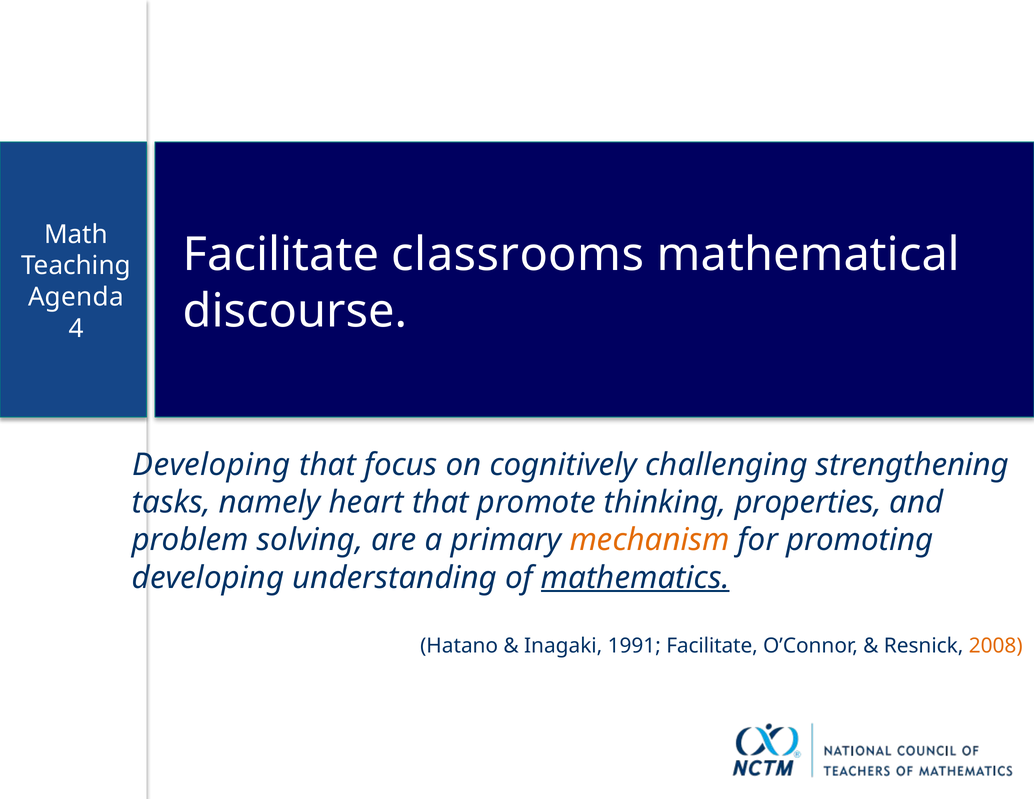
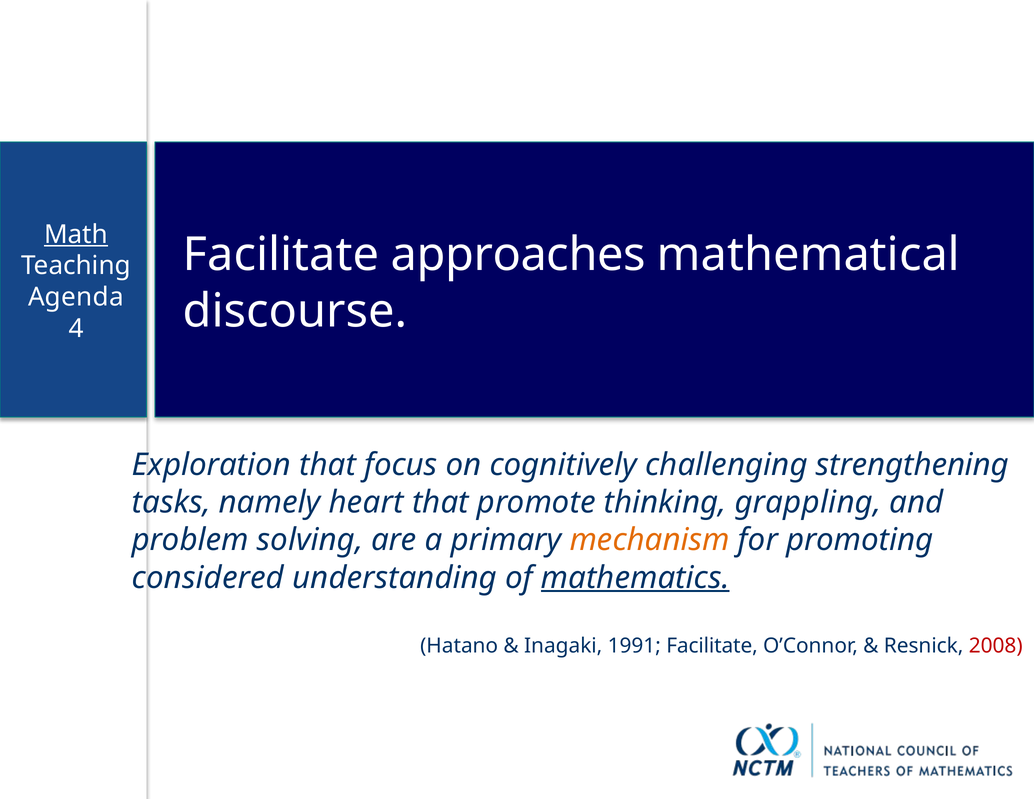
Math underline: none -> present
classrooms: classrooms -> approaches
Developing at (211, 465): Developing -> Exploration
properties: properties -> grappling
developing at (208, 578): developing -> considered
2008 colour: orange -> red
